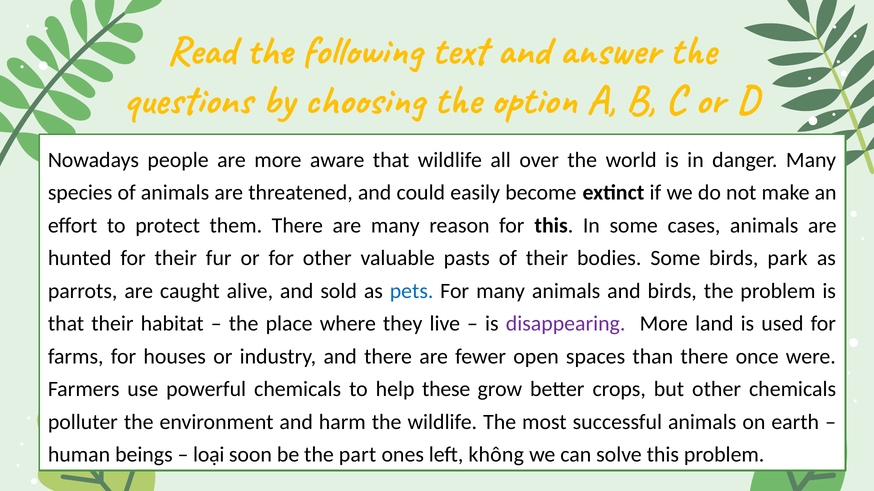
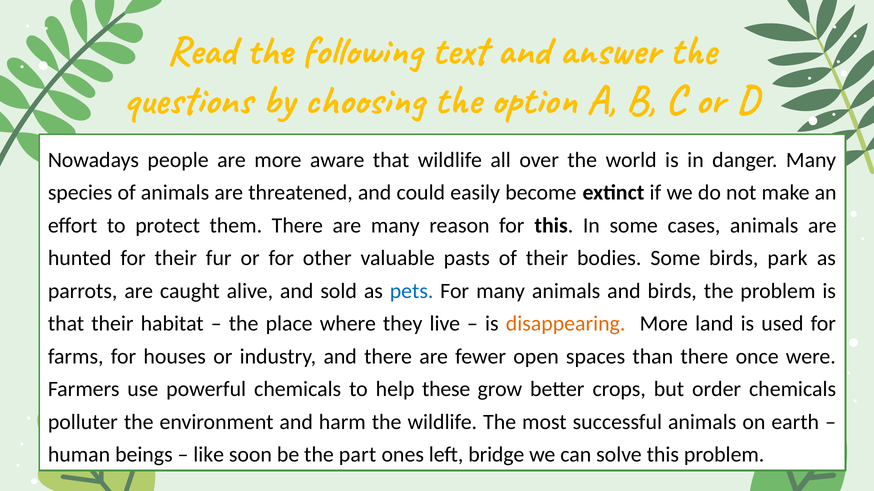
disappearing colour: purple -> orange
but other: other -> order
loại: loại -> like
không: không -> bridge
